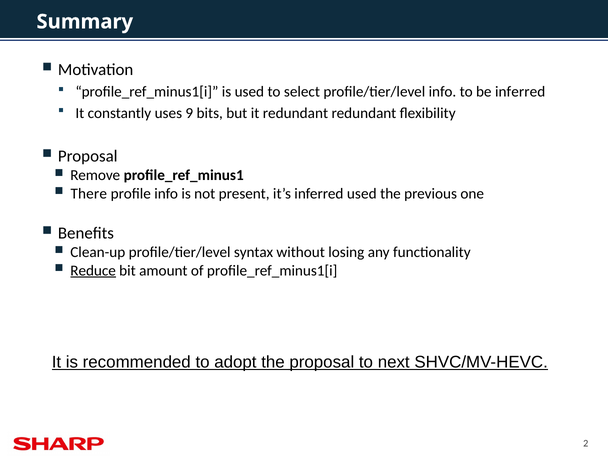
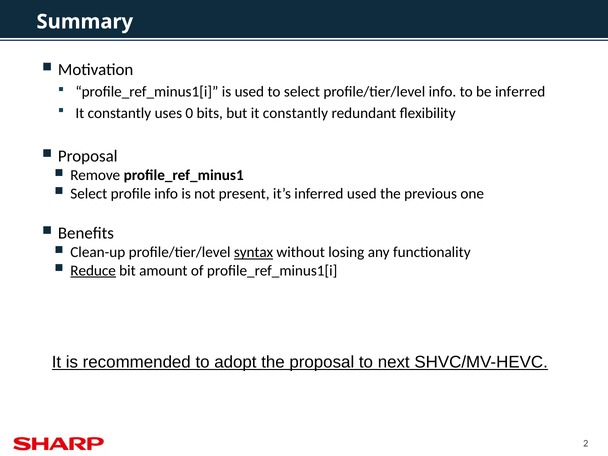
9: 9 -> 0
but it redundant: redundant -> constantly
There at (89, 194): There -> Select
syntax underline: none -> present
